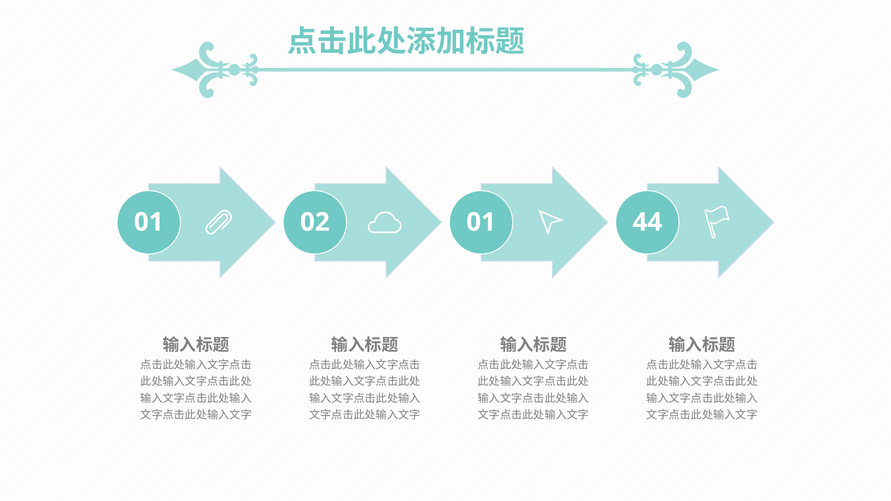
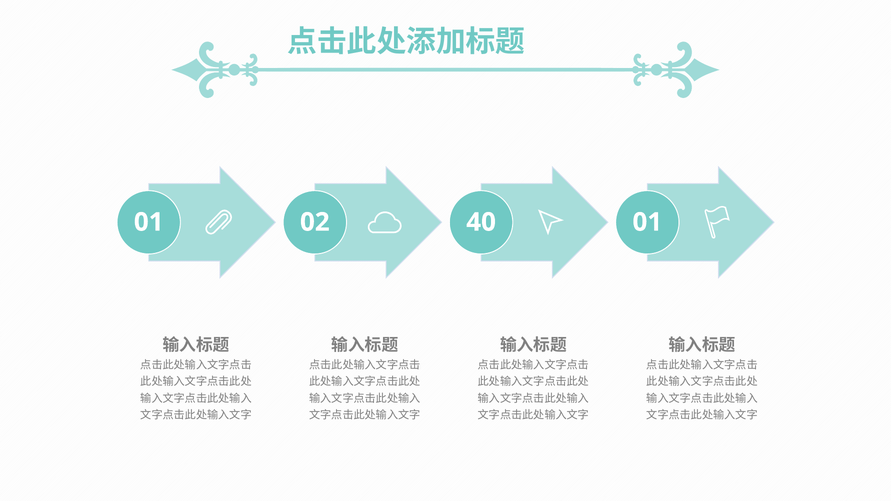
01 01: 01 -> 40
02 44: 44 -> 01
